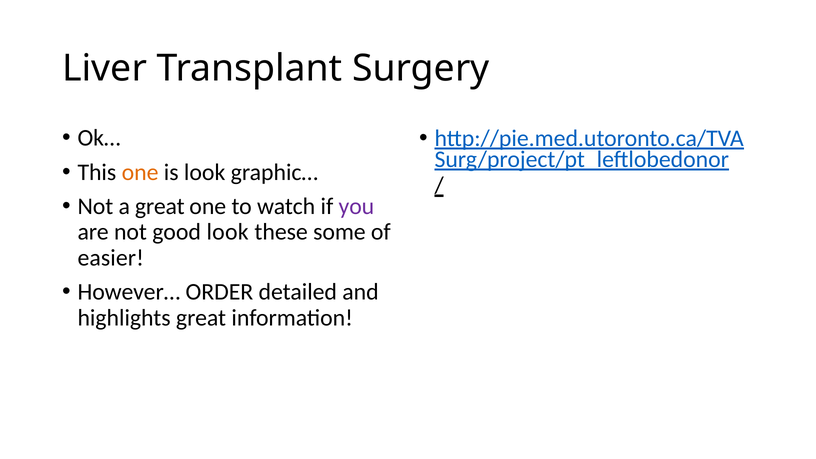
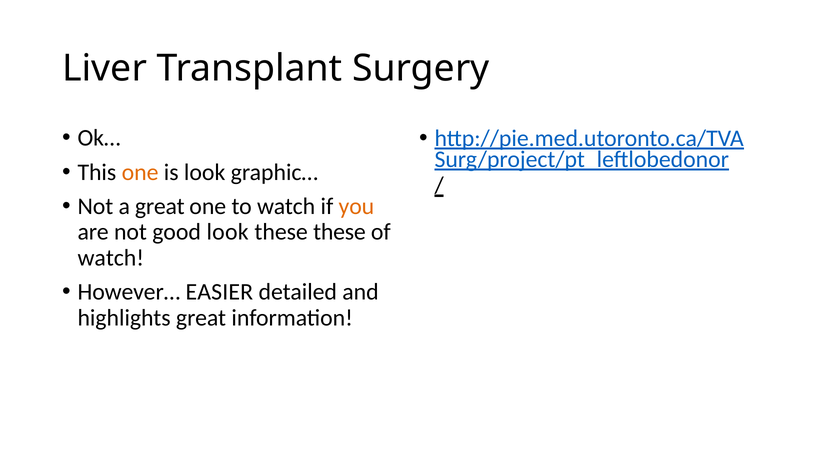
you colour: purple -> orange
these some: some -> these
easier at (111, 258): easier -> watch
ORDER: ORDER -> EASIER
